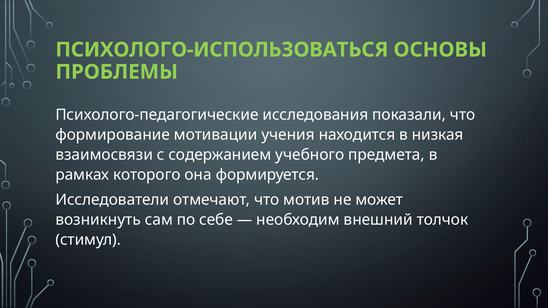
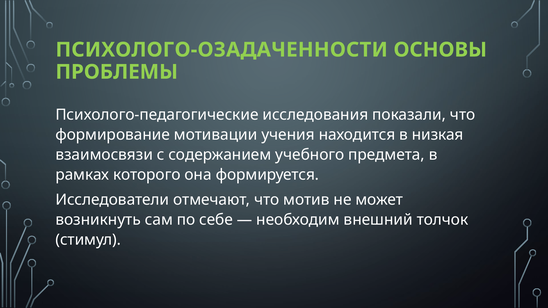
ПСИХОЛОГО-ИСПОЛЬЗОВАТЬСЯ: ПСИХОЛОГО-ИСПОЛЬЗОВАТЬСЯ -> ПСИХОЛОГО-ОЗАДАЧЕННОСТИ
